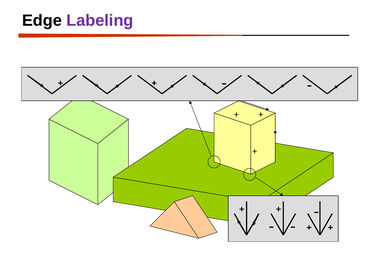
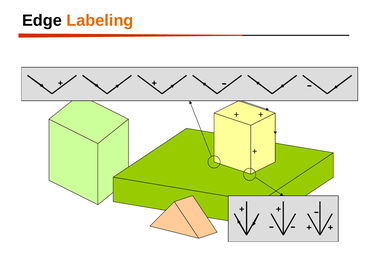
Labeling colour: purple -> orange
